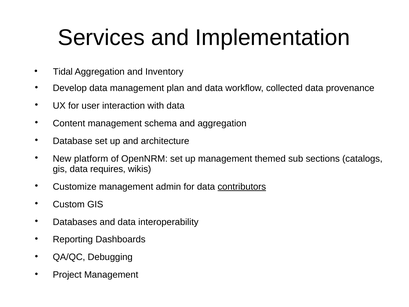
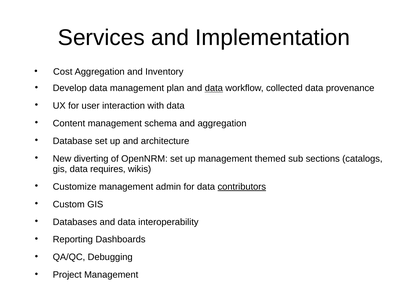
Tidal: Tidal -> Cost
data at (214, 88) underline: none -> present
platform: platform -> diverting
